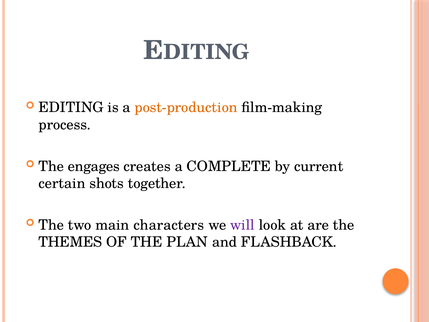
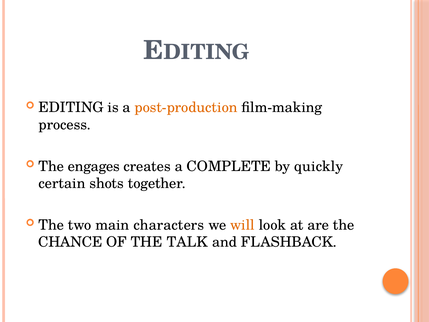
current: current -> quickly
will colour: purple -> orange
THEMES: THEMES -> CHANCE
PLAN: PLAN -> TALK
